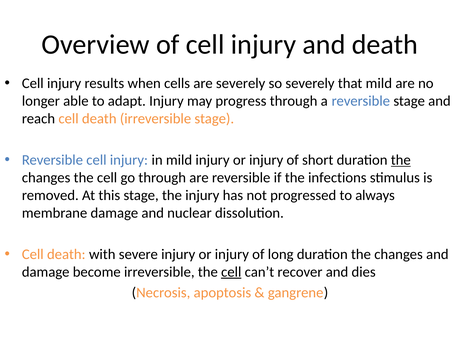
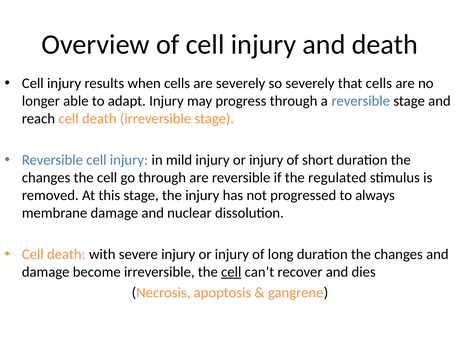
that mild: mild -> cells
the at (401, 160) underline: present -> none
infections: infections -> regulated
